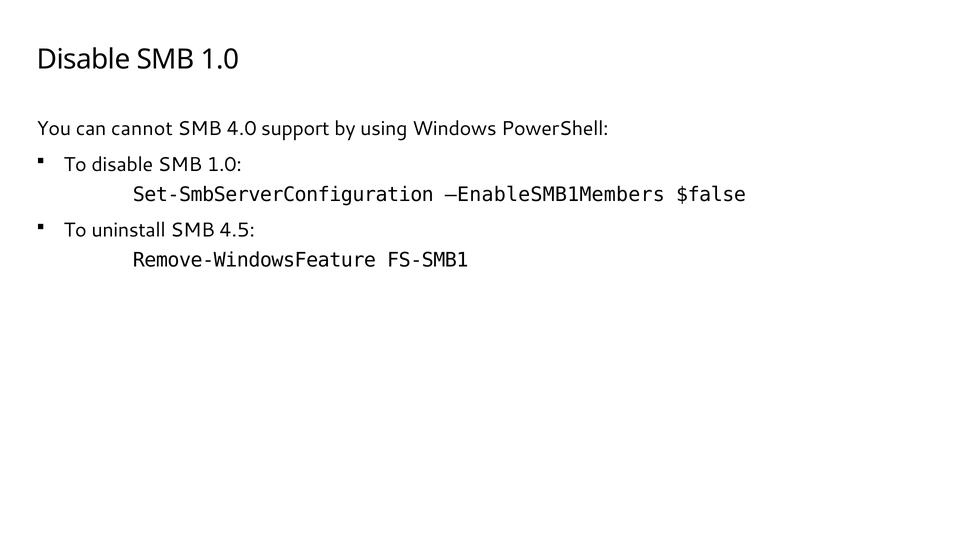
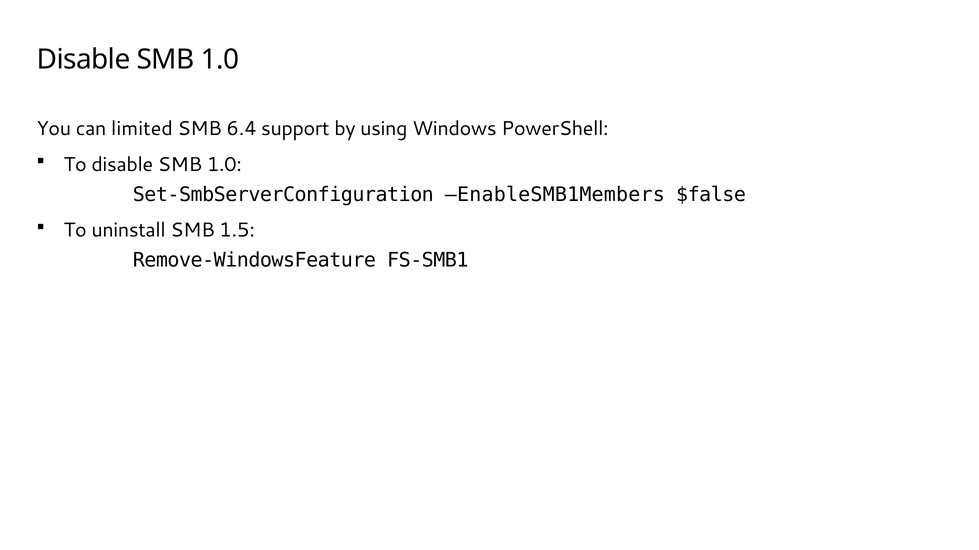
cannot: cannot -> limited
4.0: 4.0 -> 6.4
4.5: 4.5 -> 1.5
